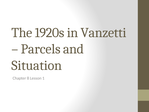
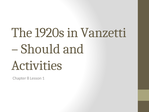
Parcels: Parcels -> Should
Situation: Situation -> Activities
